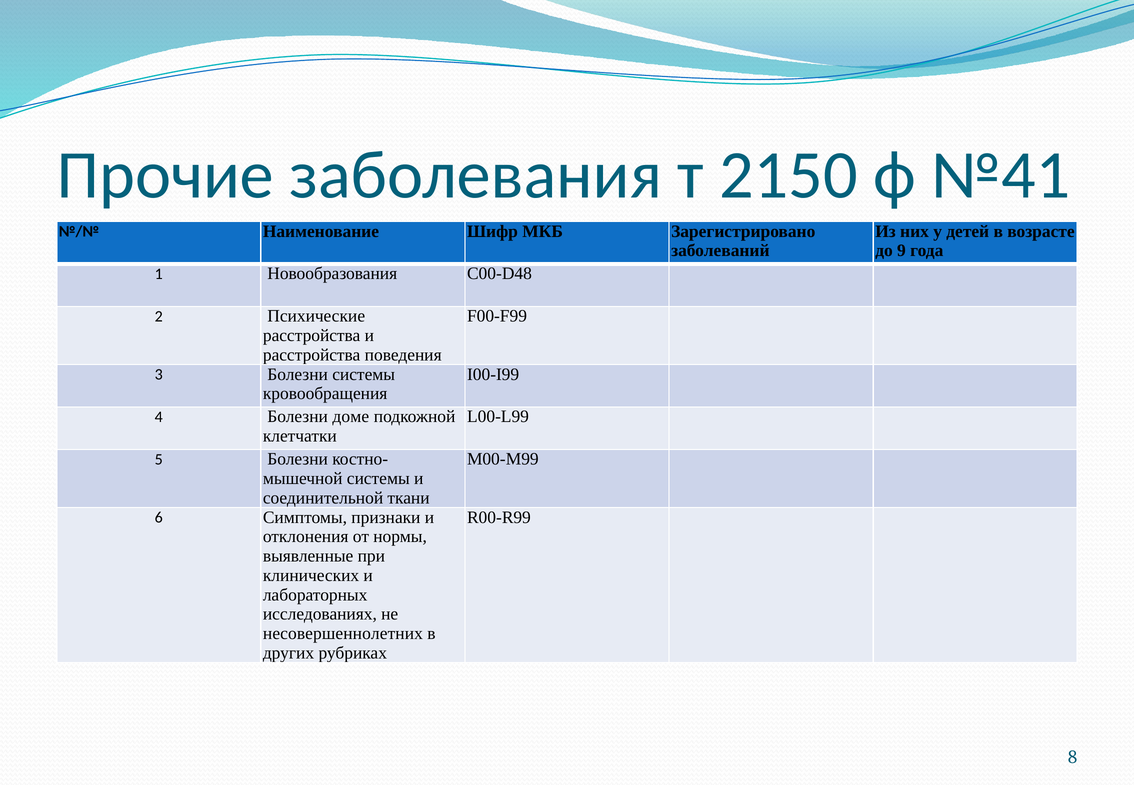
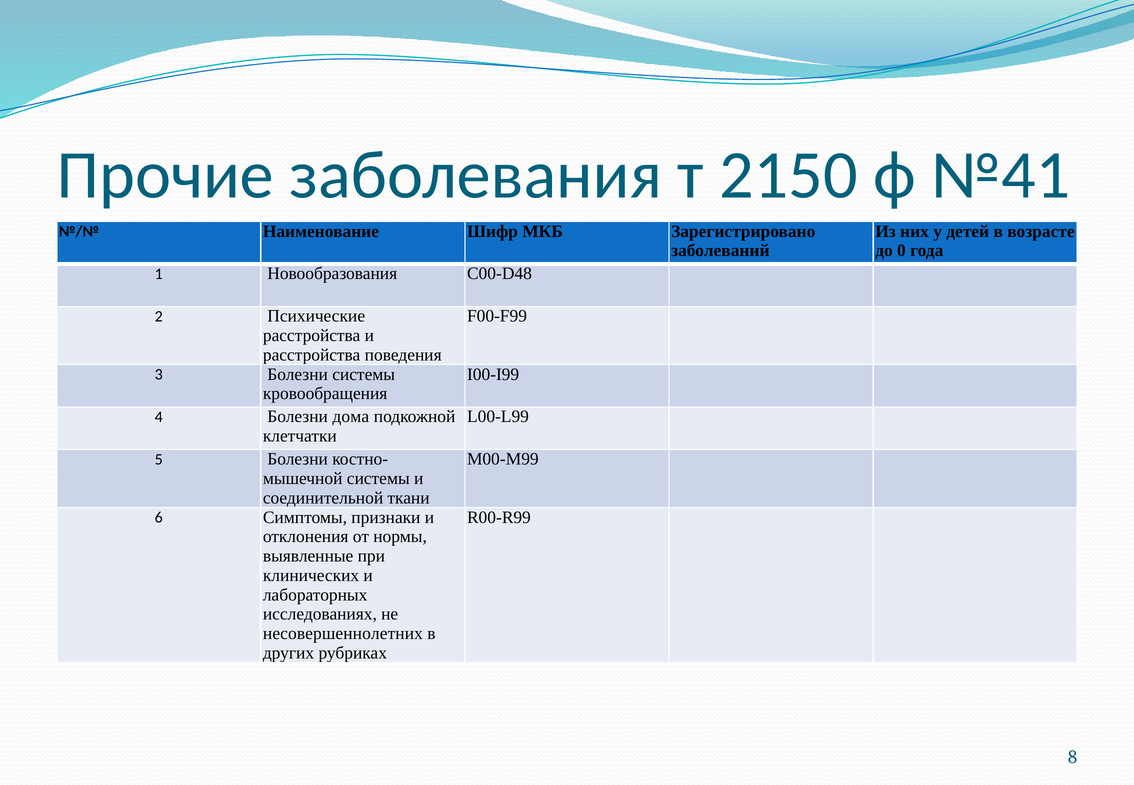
9: 9 -> 0
доме: доме -> дома
